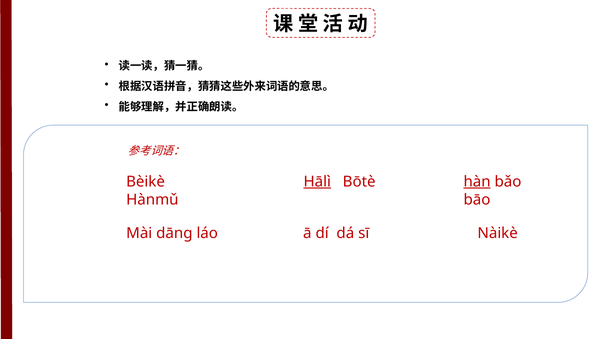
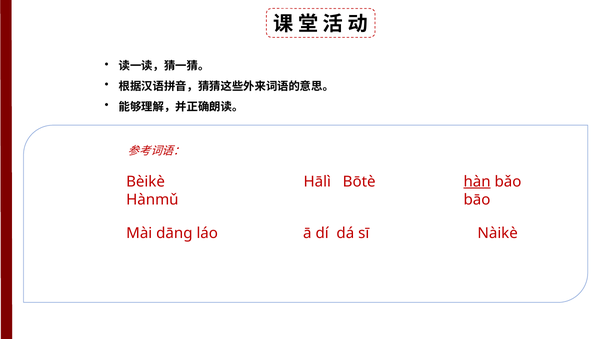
Hālì underline: present -> none
